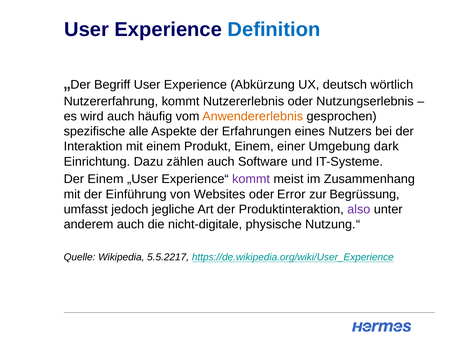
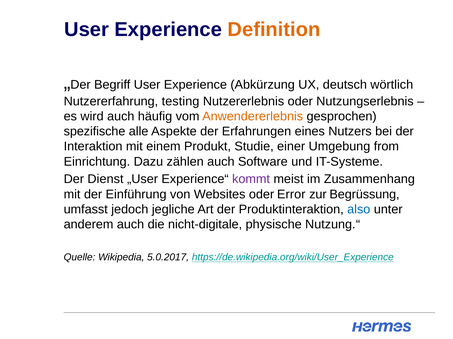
Definition colour: blue -> orange
Nutzererfahrung kommt: kommt -> testing
Produkt Einem: Einem -> Studie
dark: dark -> from
Der Einem: Einem -> Dienst
also colour: purple -> blue
5.5.2217: 5.5.2217 -> 5.0.2017
